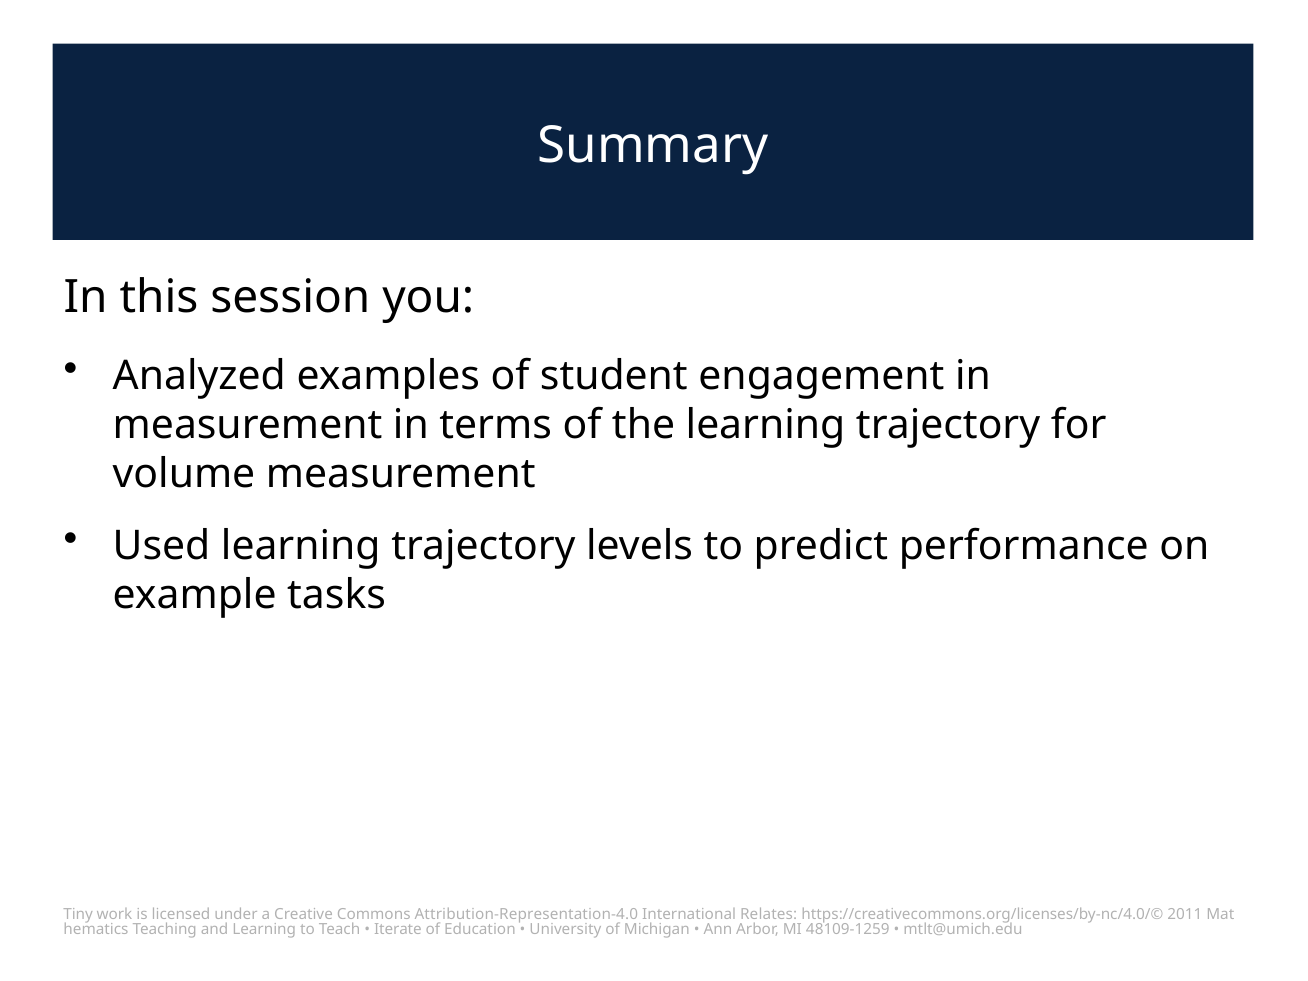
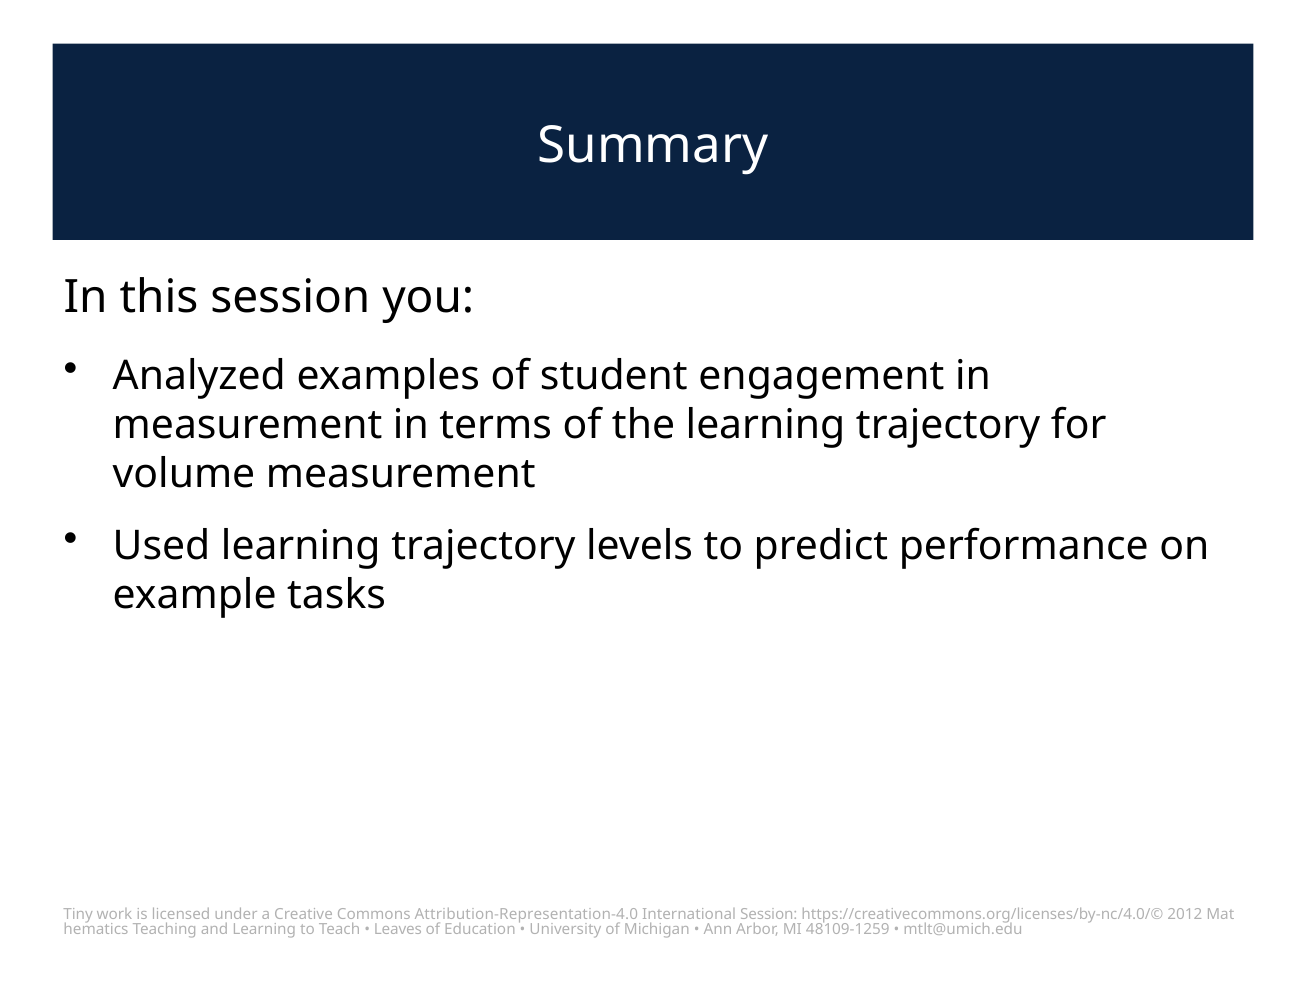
International Relates: Relates -> Session
2011: 2011 -> 2012
Iterate: Iterate -> Leaves
